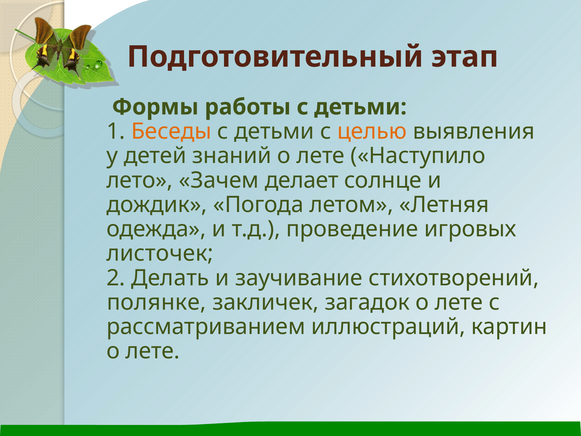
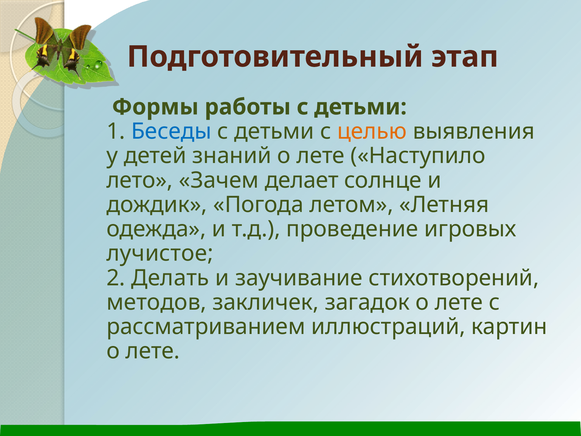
Беседы colour: orange -> blue
листочек: листочек -> лучистое
полянке: полянке -> методов
